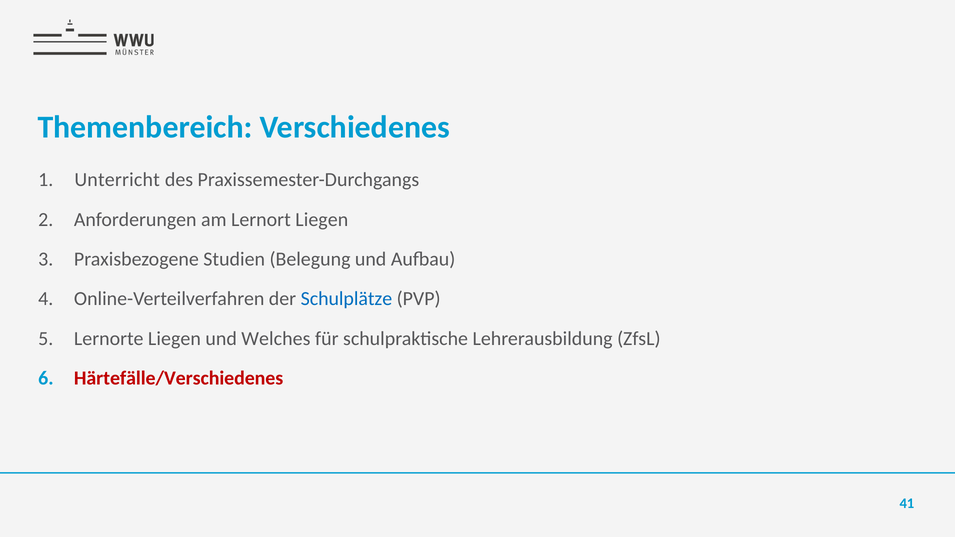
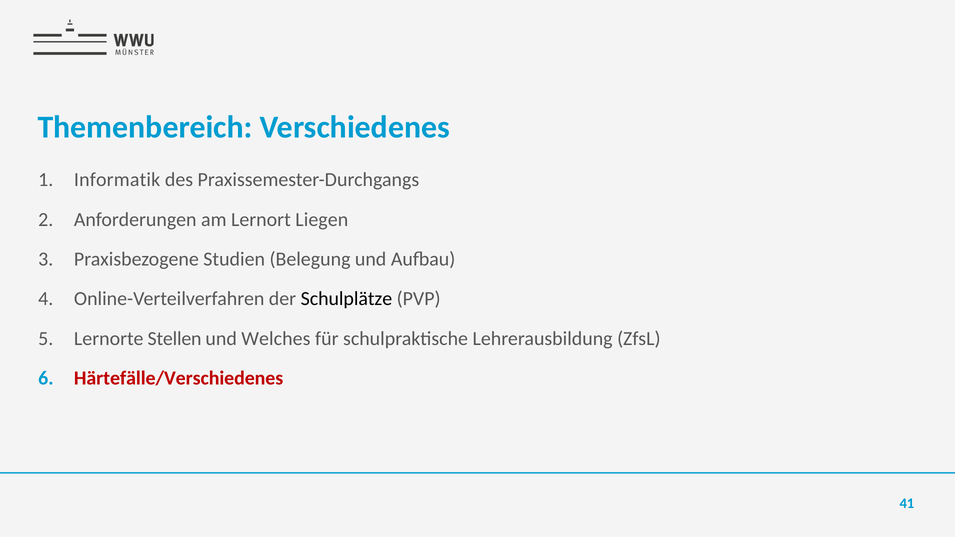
Unterricht: Unterricht -> Informatik
Schulplätze colour: blue -> black
Lernorte Liegen: Liegen -> Stellen
